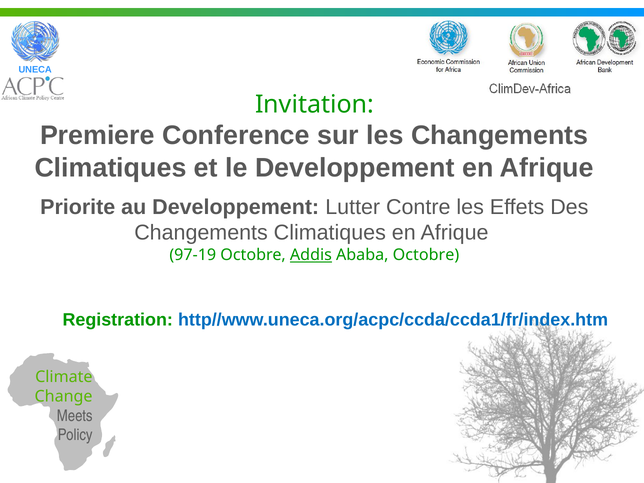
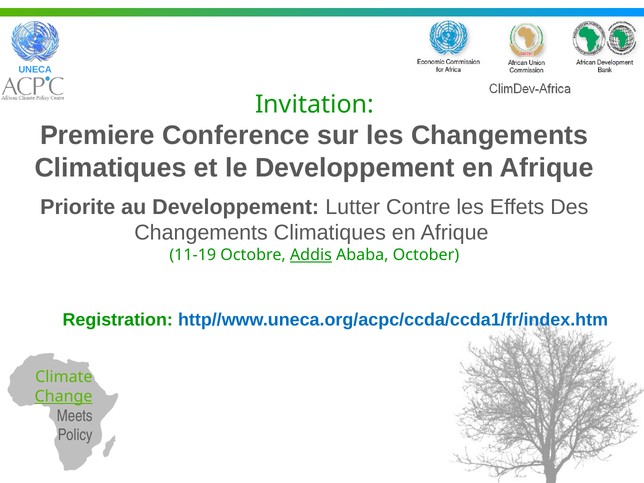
97-19: 97-19 -> 11-19
Ababa Octobre: Octobre -> October
Change underline: none -> present
